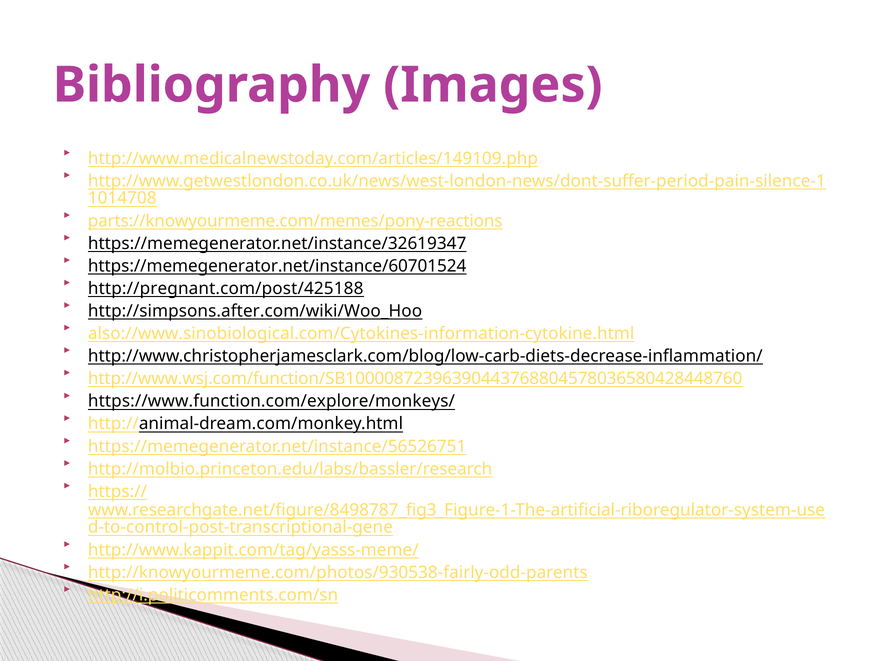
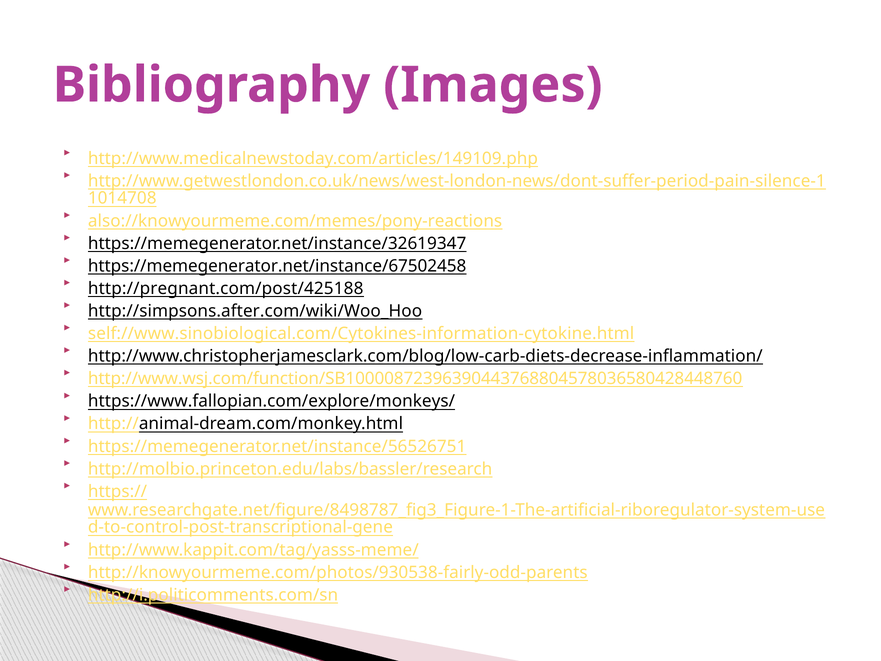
parts://knowyourmeme.com/memes/pony-reactions: parts://knowyourmeme.com/memes/pony-reactions -> also://knowyourmeme.com/memes/pony-reactions
https://memegenerator.net/instance/60701524: https://memegenerator.net/instance/60701524 -> https://memegenerator.net/instance/67502458
also://www.sinobiological.com/Cytokines-information-cytokine.html: also://www.sinobiological.com/Cytokines-information-cytokine.html -> self://www.sinobiological.com/Cytokines-information-cytokine.html
https://www.function.com/explore/monkeys/: https://www.function.com/explore/monkeys/ -> https://www.fallopian.com/explore/monkeys/
